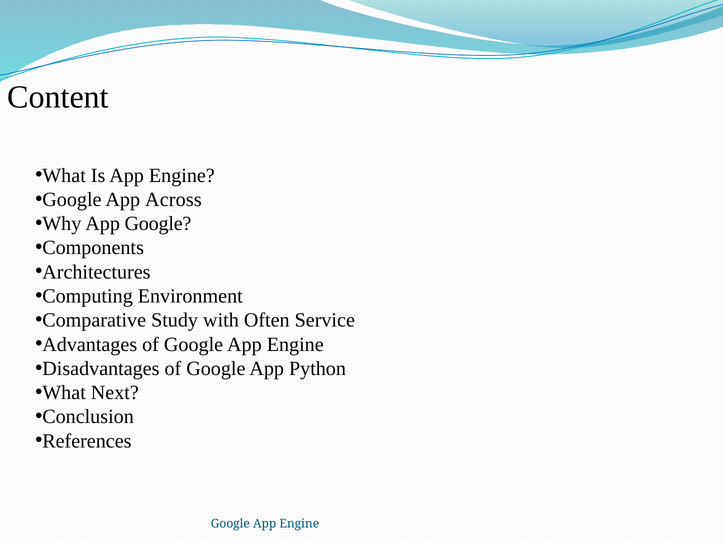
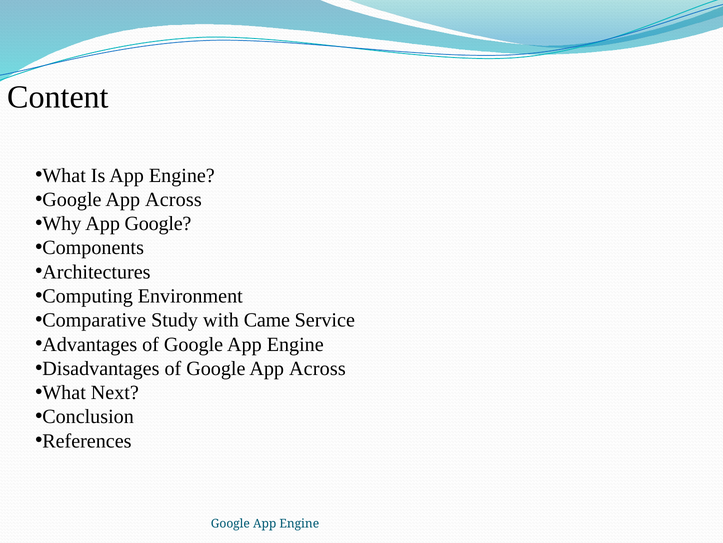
Often: Often -> Came
of Google App Python: Python -> Across
